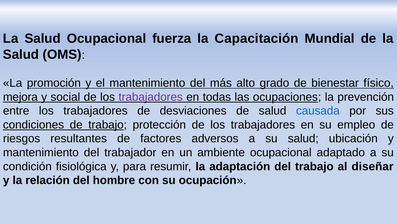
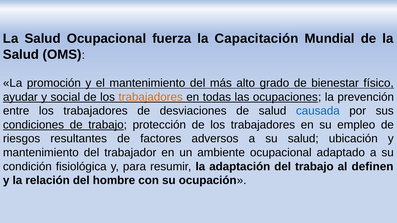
mejora: mejora -> ayudar
trabajadores at (151, 97) colour: purple -> orange
diseñar: diseñar -> definen
